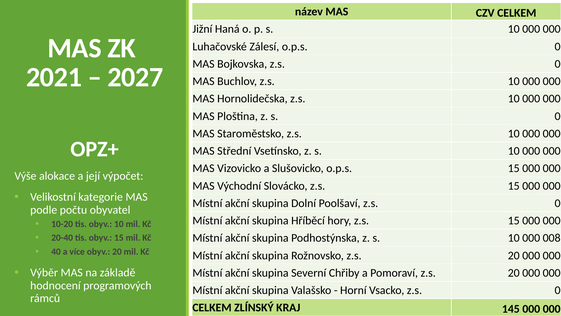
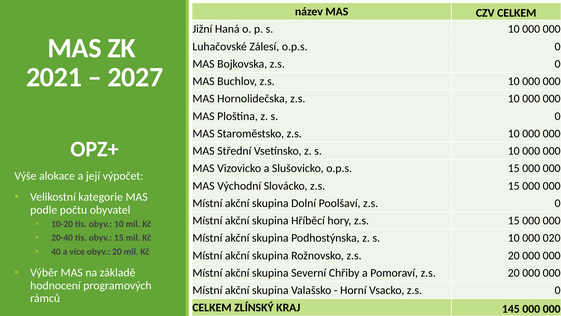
008: 008 -> 020
